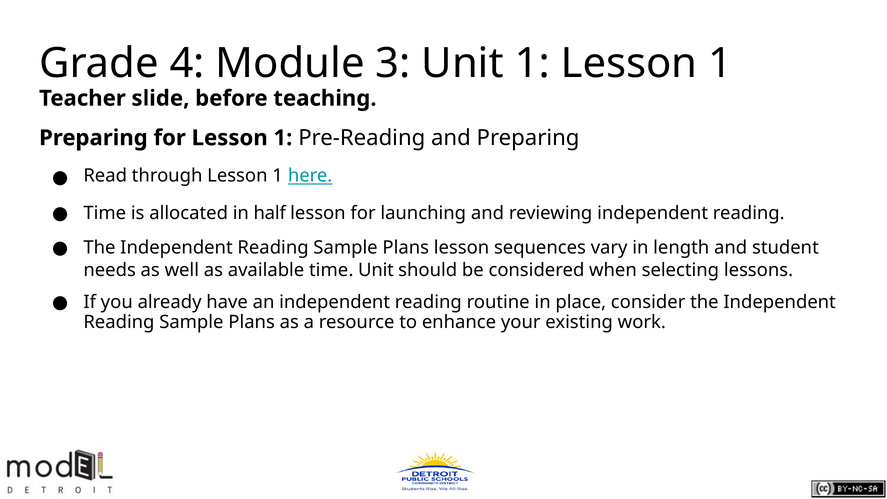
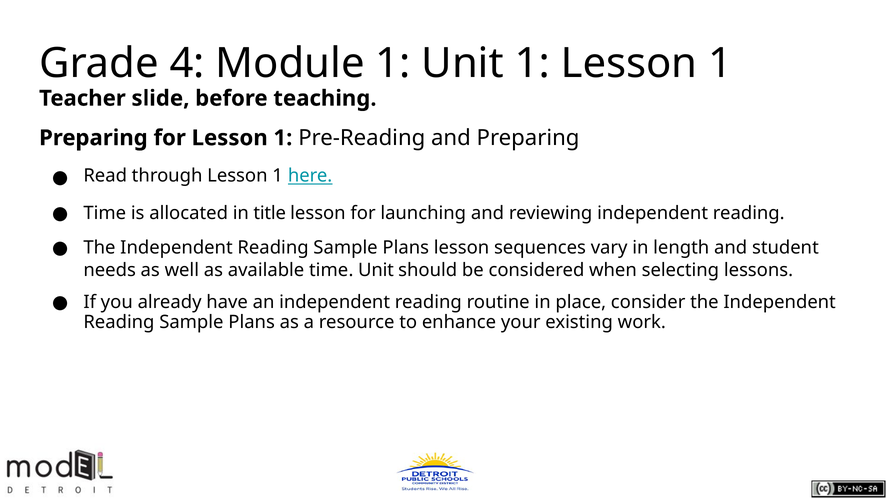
Module 3: 3 -> 1
half: half -> title
